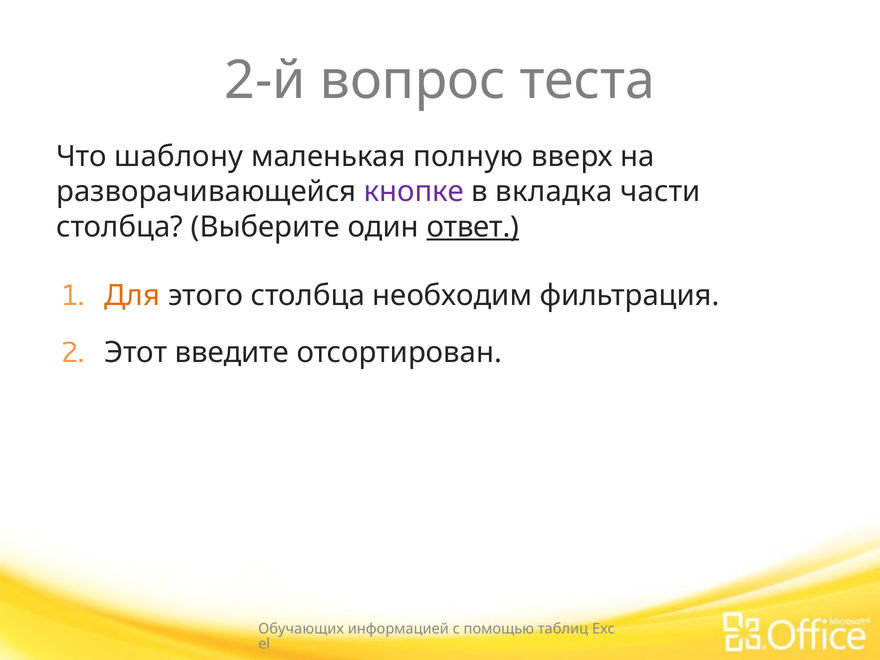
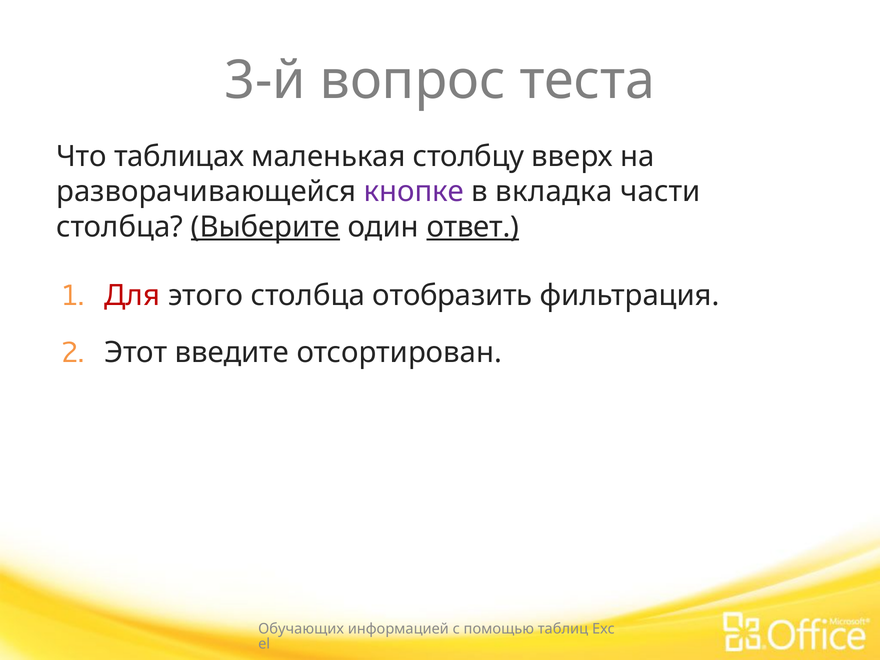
2-й: 2-й -> 3-й
шаблону: шаблону -> таблицах
полную: полную -> столбцу
Выберите underline: none -> present
Для colour: orange -> red
необходим: необходим -> отобразить
